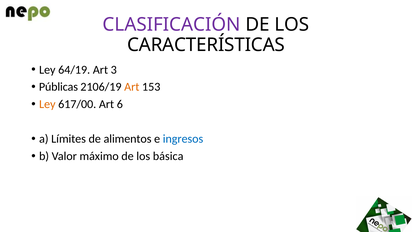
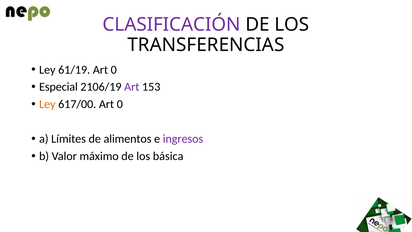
CARACTERÍSTICAS: CARACTERÍSTICAS -> TRANSFERENCIAS
64/19: 64/19 -> 61/19
3 at (114, 70): 3 -> 0
Públicas: Públicas -> Especial
Art at (132, 87) colour: orange -> purple
617/00 Art 6: 6 -> 0
ingresos colour: blue -> purple
